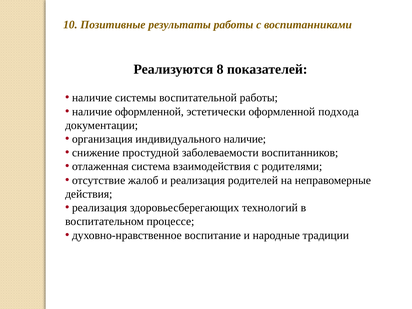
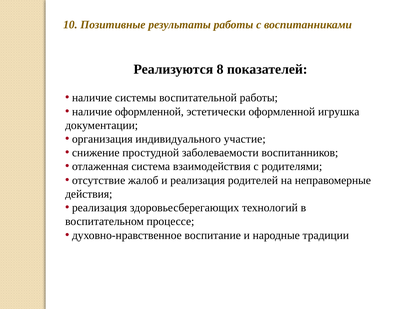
подхода: подхода -> игрушка
индивидуального наличие: наличие -> участие
